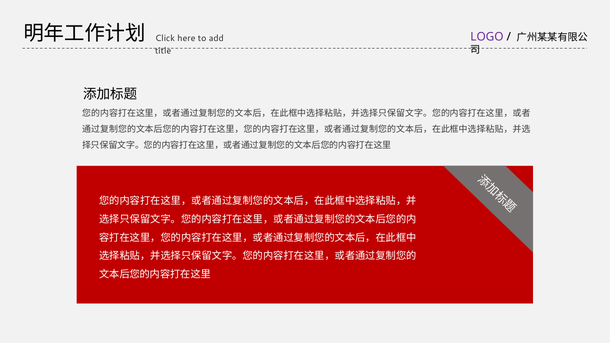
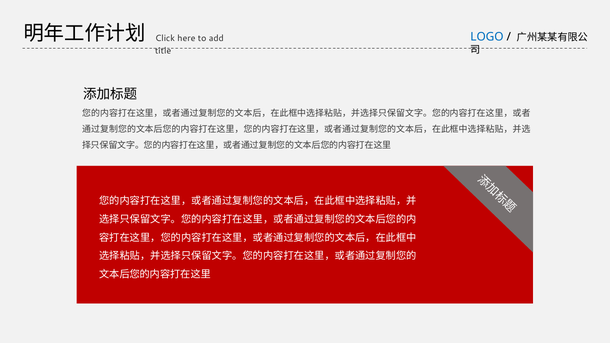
LOGO colour: purple -> blue
